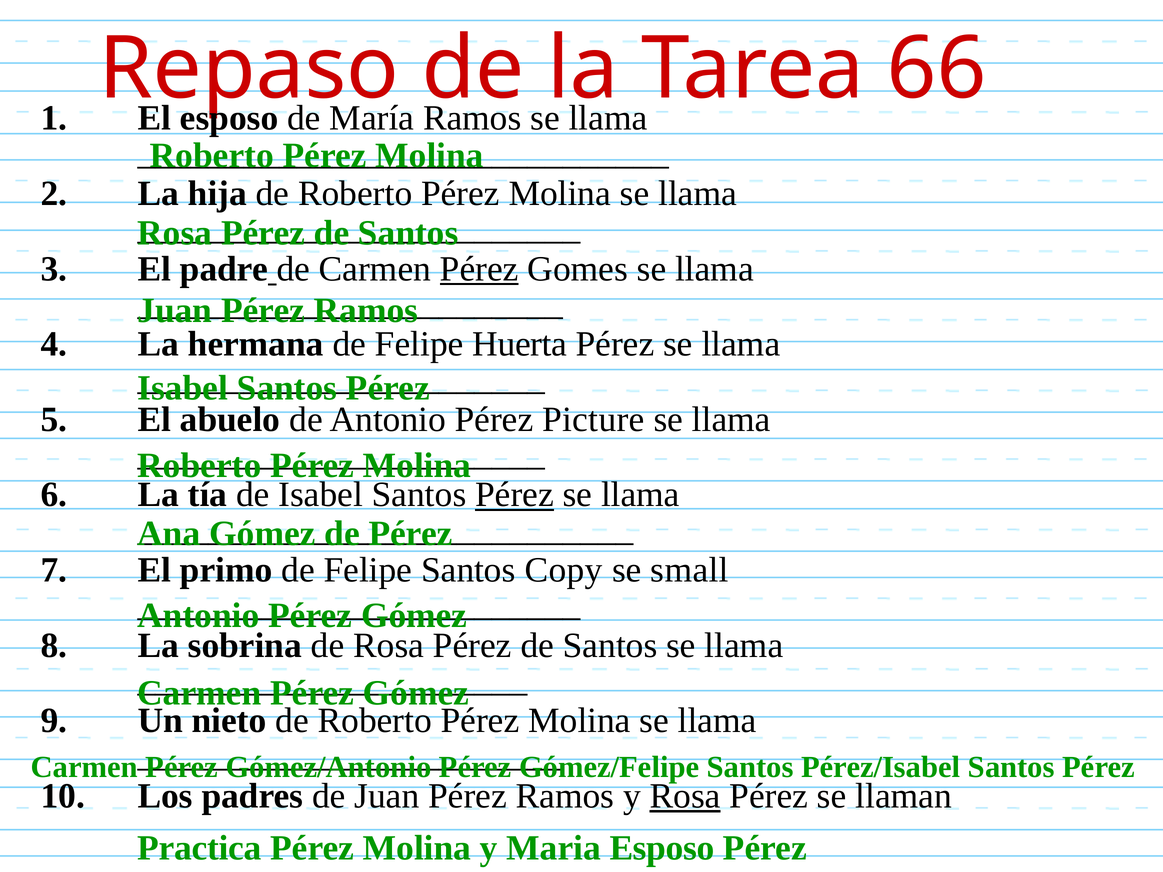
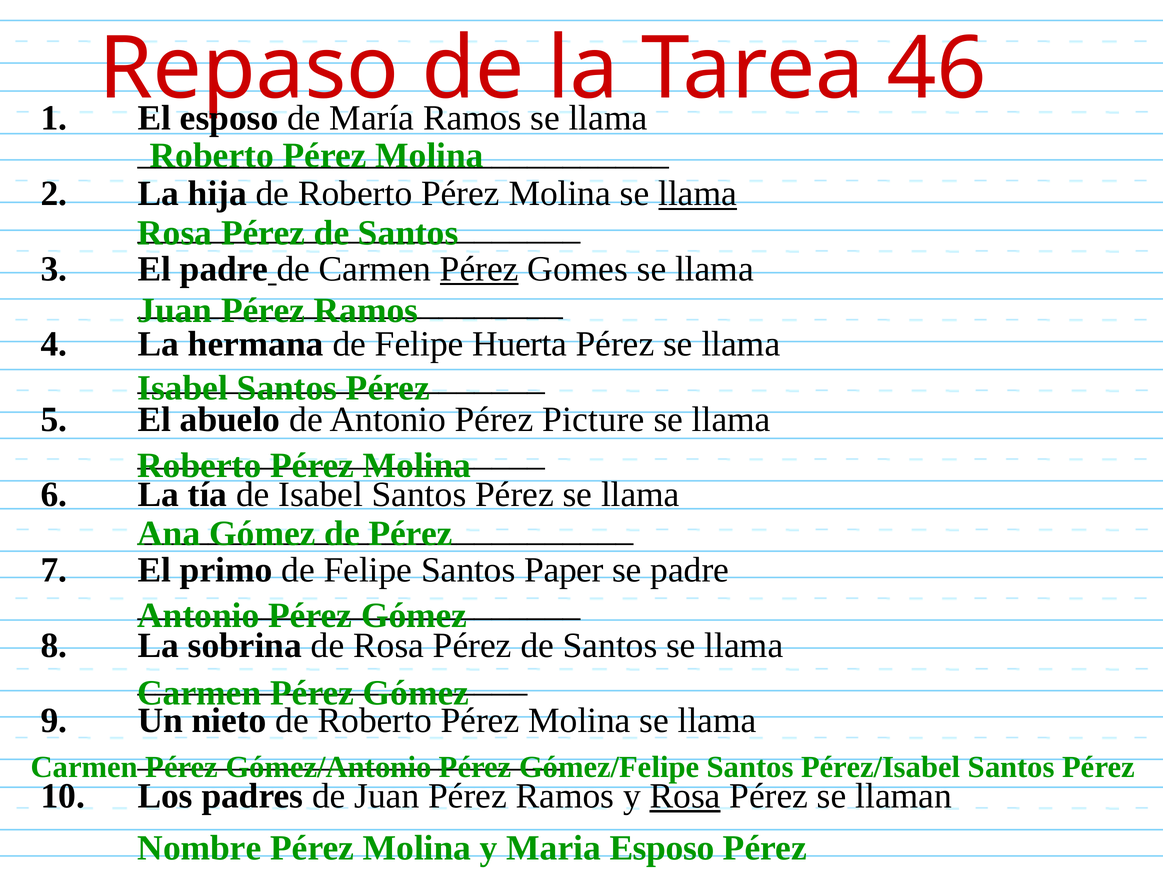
66: 66 -> 46
llama at (698, 194) underline: none -> present
Pérez at (514, 495) underline: present -> none
Copy: Copy -> Paper
se small: small -> padre
Practica: Practica -> Nombre
